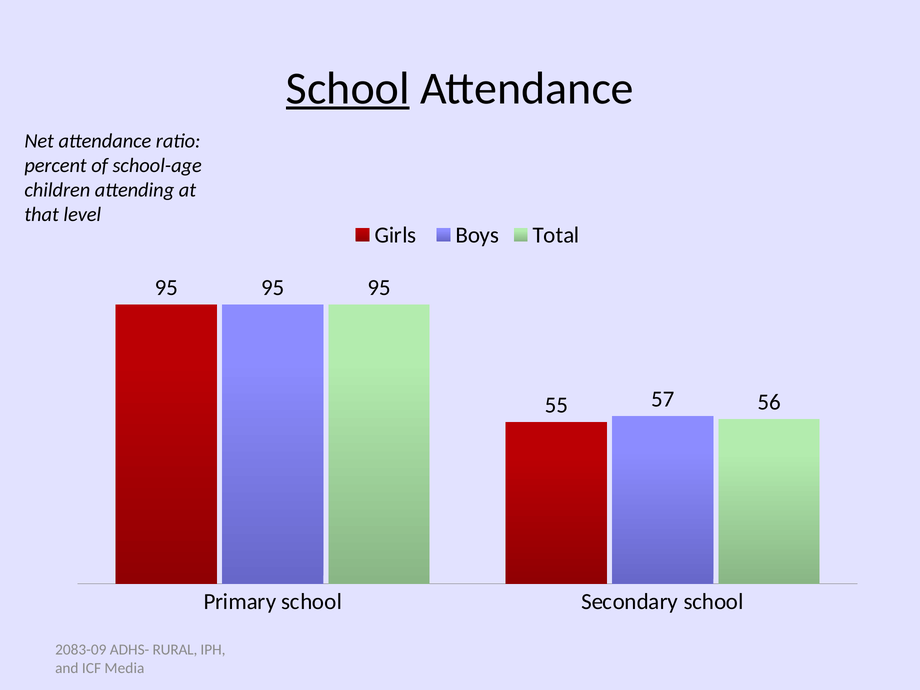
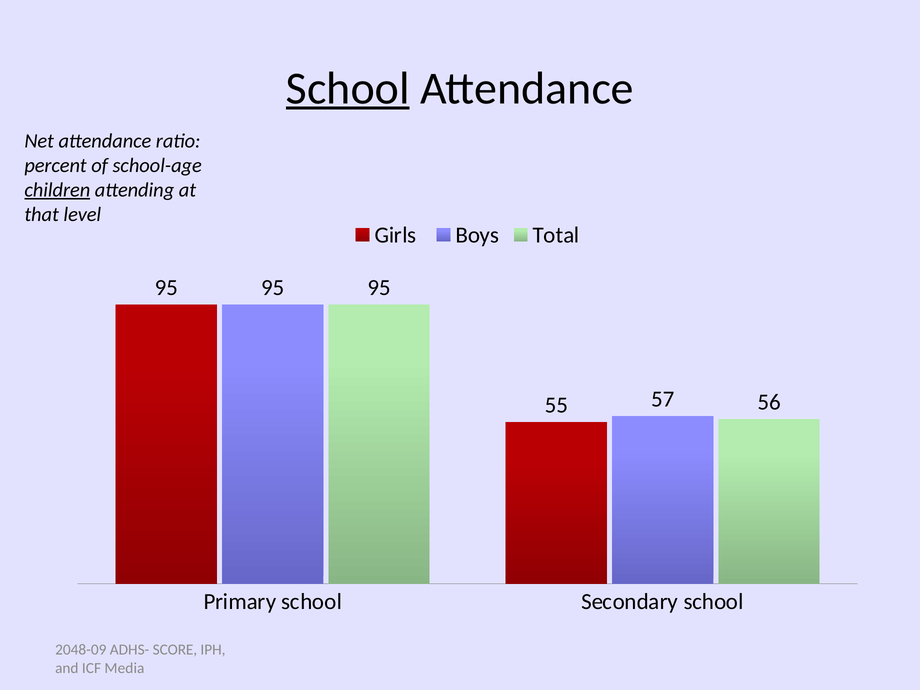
children underline: none -> present
2083-09: 2083-09 -> 2048-09
RURAL: RURAL -> SCORE
